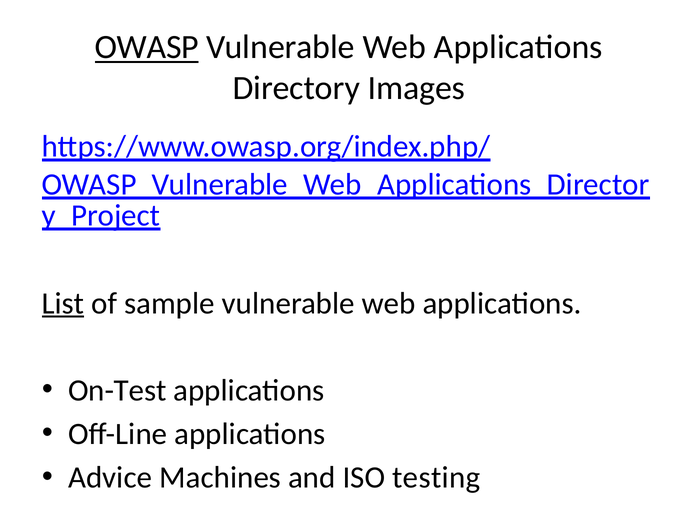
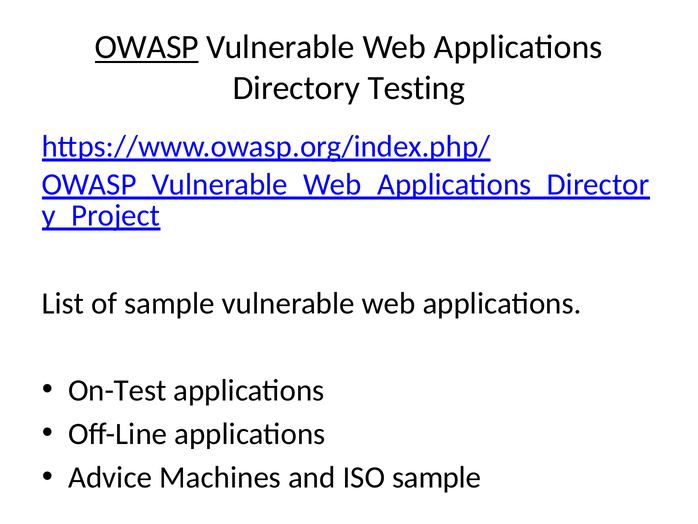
Images: Images -> Testing
List underline: present -> none
ISO testing: testing -> sample
